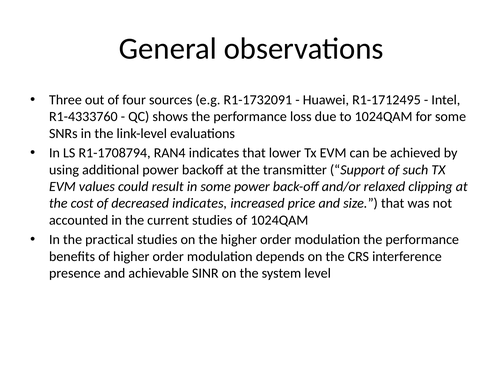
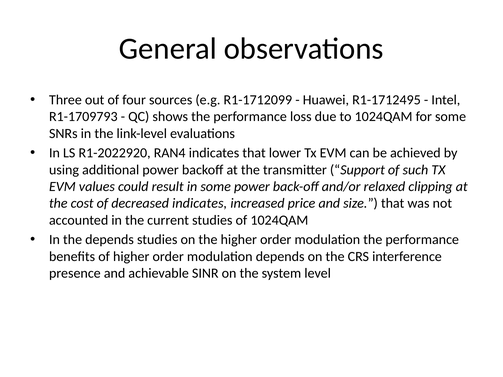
R1-1732091: R1-1732091 -> R1-1712099
R1-4333760: R1-4333760 -> R1-1709793
R1-1708794: R1-1708794 -> R1-2022920
the practical: practical -> depends
